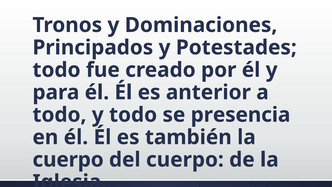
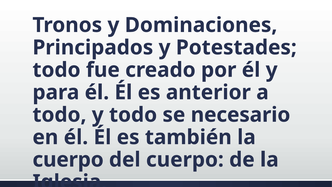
presencia: presencia -> necesario
